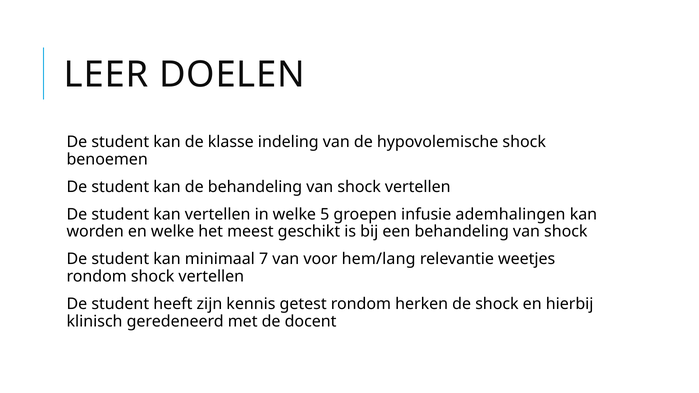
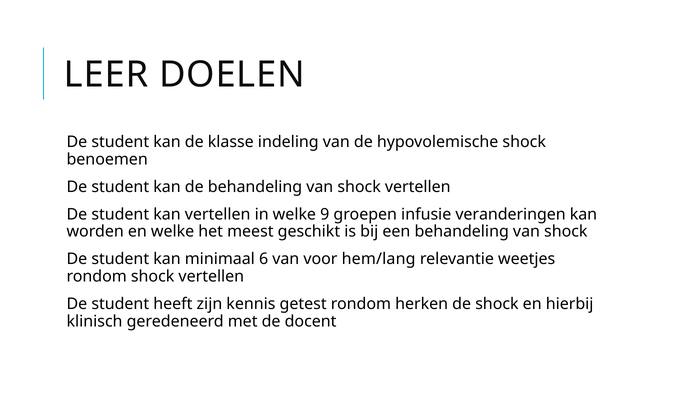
5: 5 -> 9
ademhalingen: ademhalingen -> veranderingen
7: 7 -> 6
